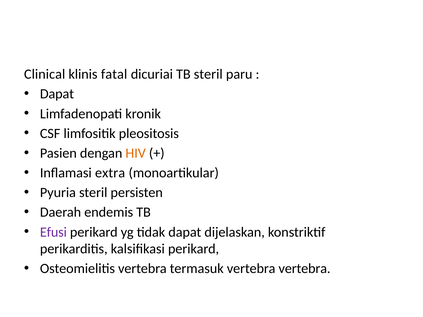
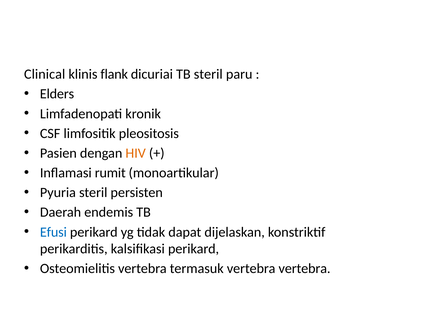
fatal: fatal -> flank
Dapat at (57, 94): Dapat -> Elders
extra: extra -> rumit
Efusi colour: purple -> blue
